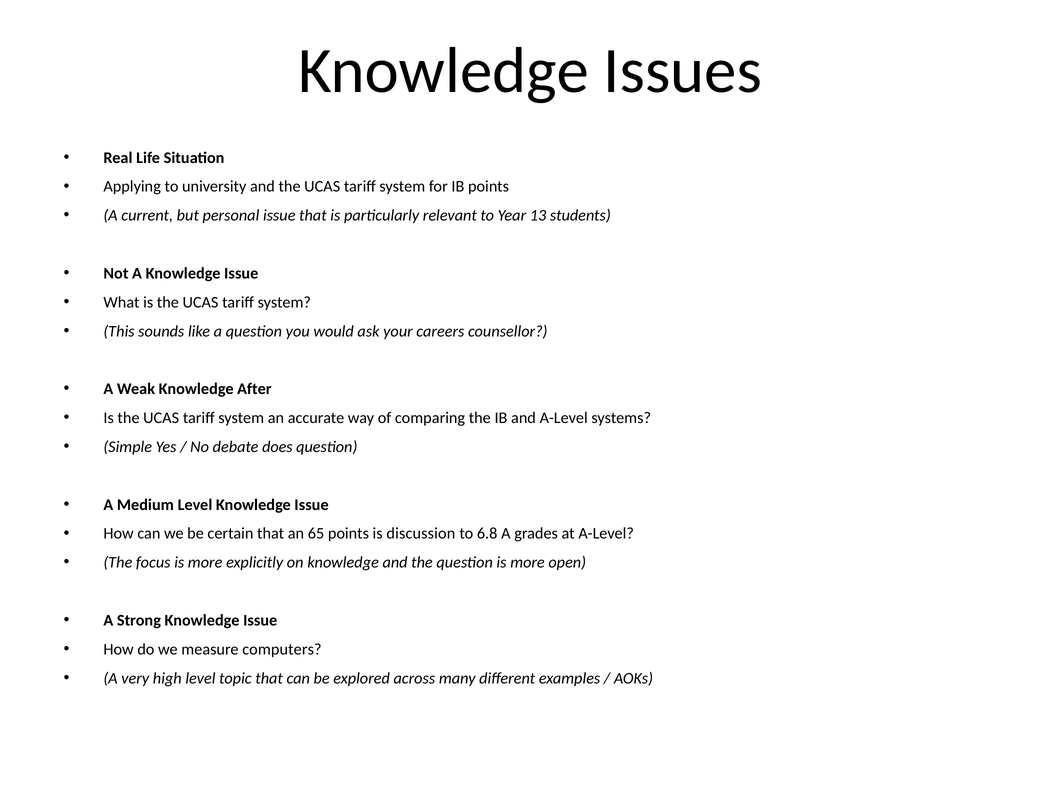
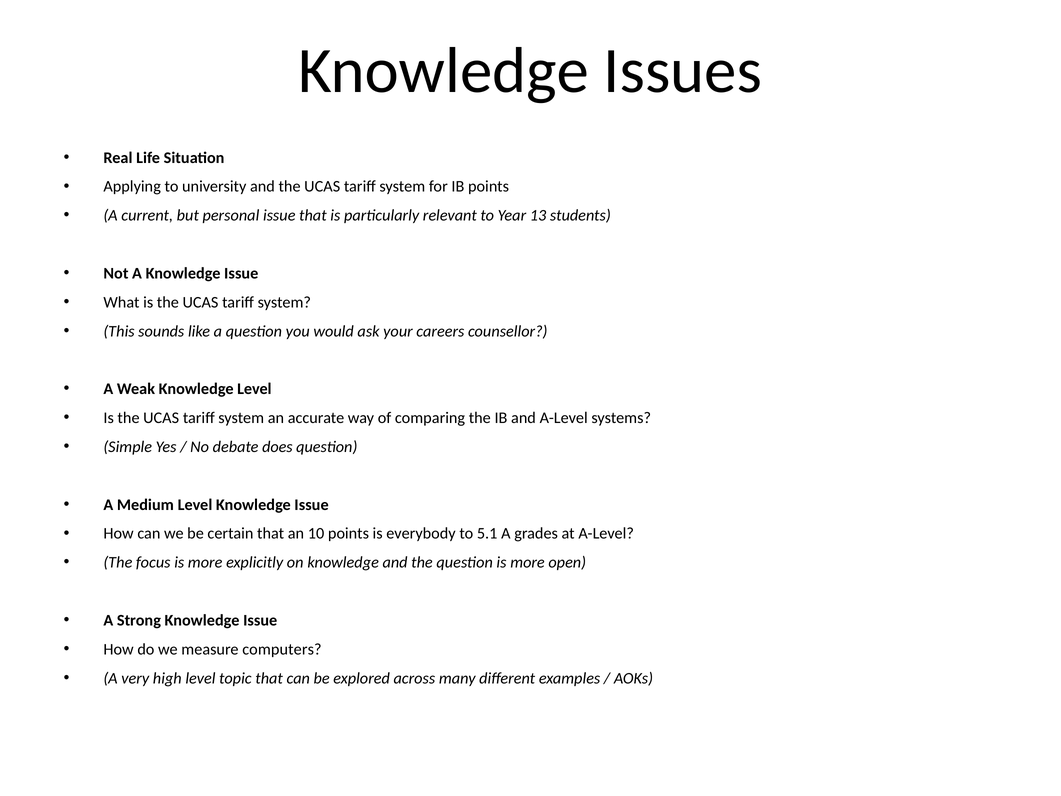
Knowledge After: After -> Level
65: 65 -> 10
discussion: discussion -> everybody
6.8: 6.8 -> 5.1
